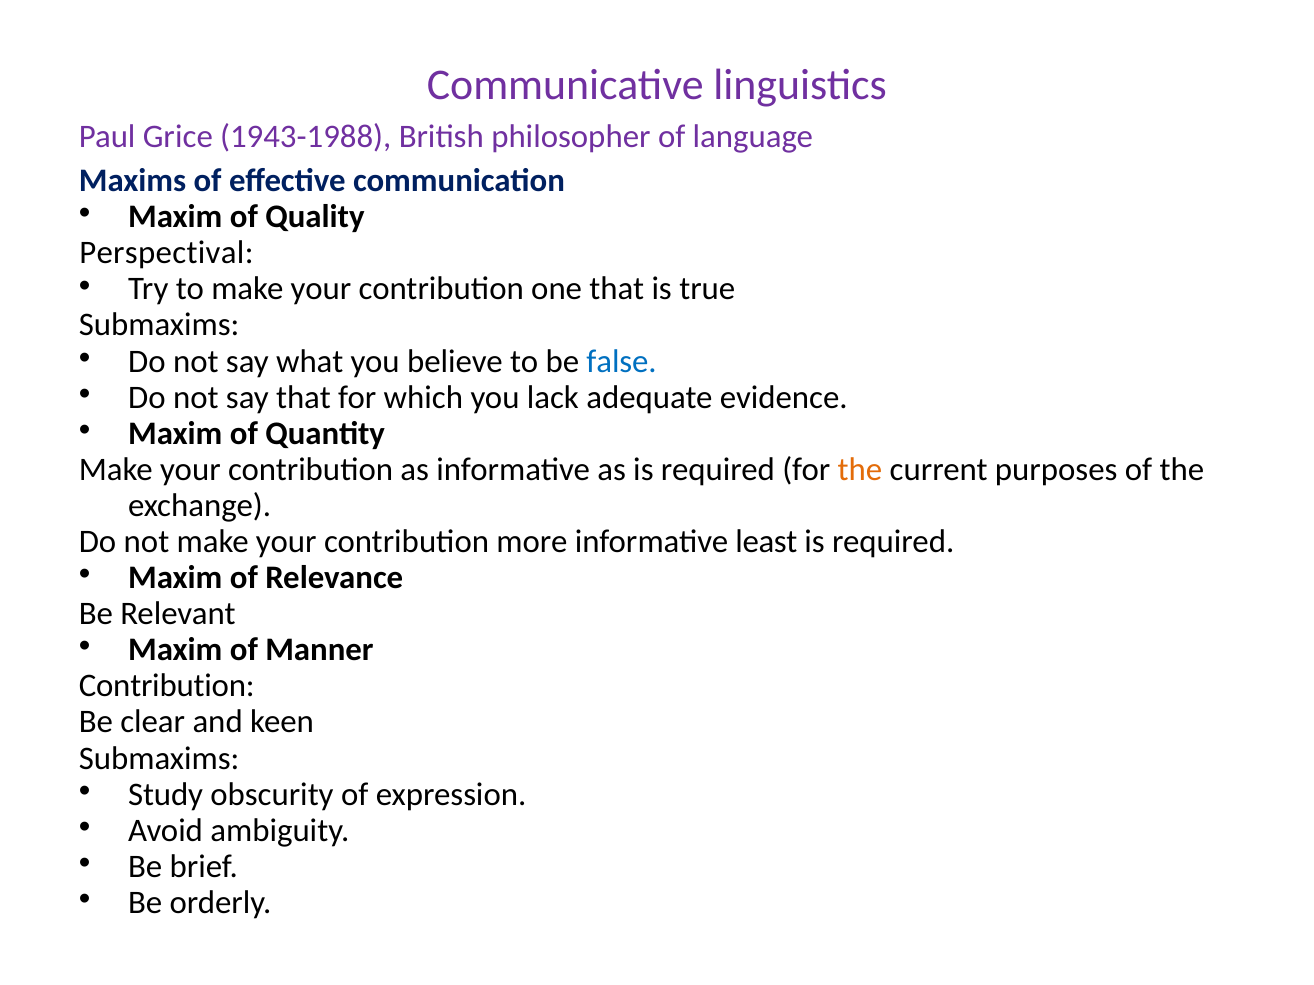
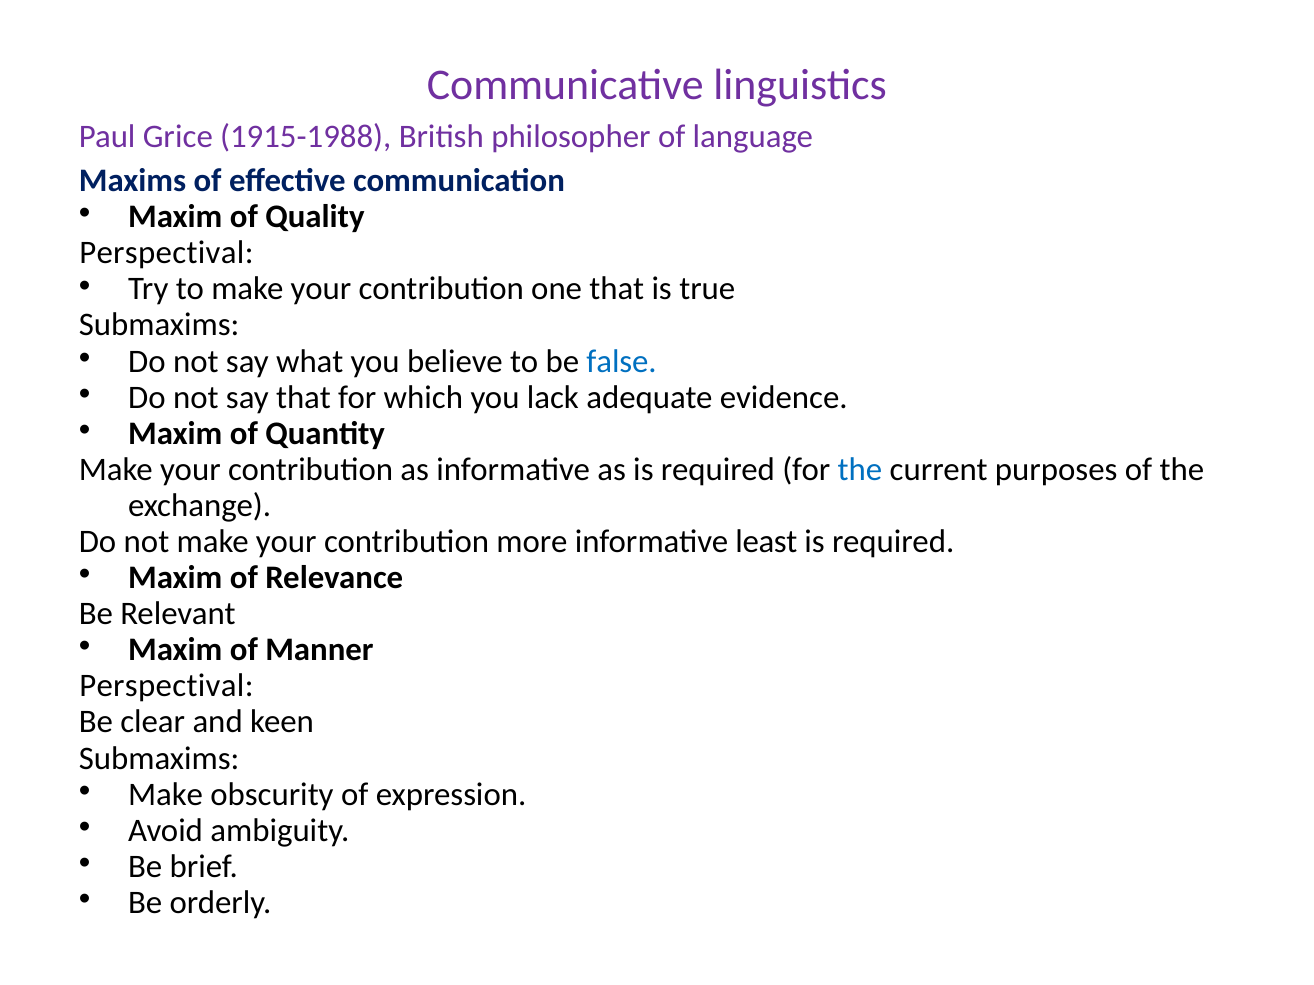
1943-1988: 1943-1988 -> 1915-1988
the at (860, 470) colour: orange -> blue
Contribution at (167, 686): Contribution -> Perspectival
Study at (166, 795): Study -> Make
